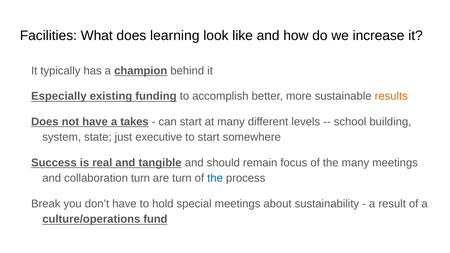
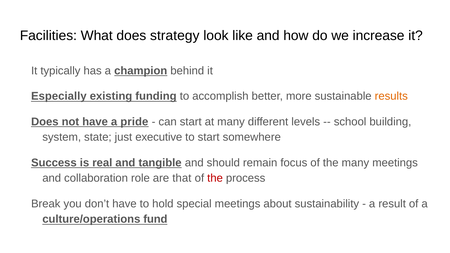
learning: learning -> strategy
takes: takes -> pride
collaboration turn: turn -> role
are turn: turn -> that
the at (215, 178) colour: blue -> red
